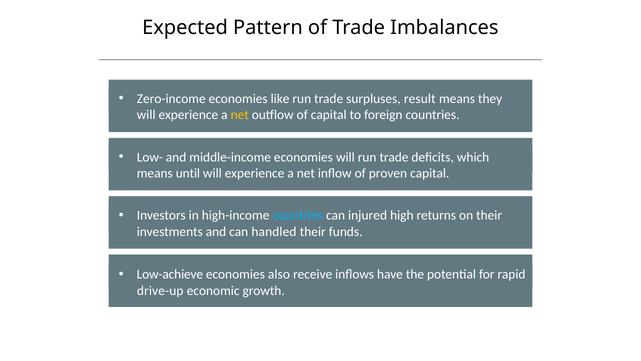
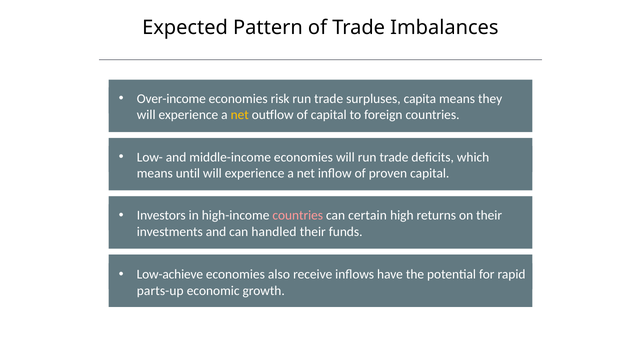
Zero-income: Zero-income -> Over-income
like: like -> risk
result: result -> capita
countries at (298, 215) colour: light blue -> pink
injured: injured -> certain
drive-up: drive-up -> parts-up
